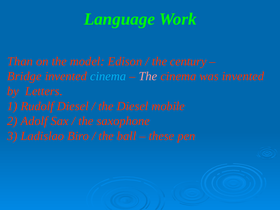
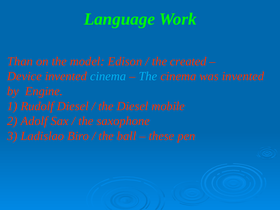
century: century -> created
Bridge: Bridge -> Device
The at (148, 76) colour: pink -> light blue
Letters: Letters -> Engine
